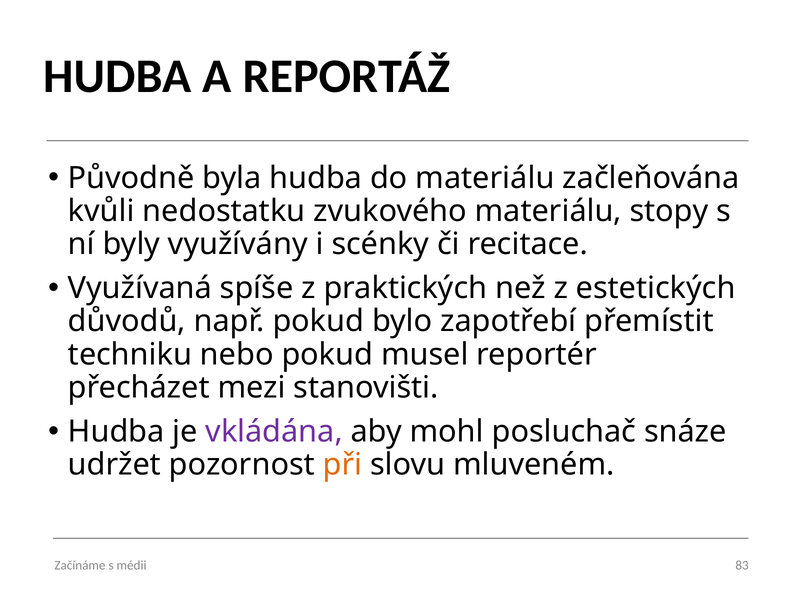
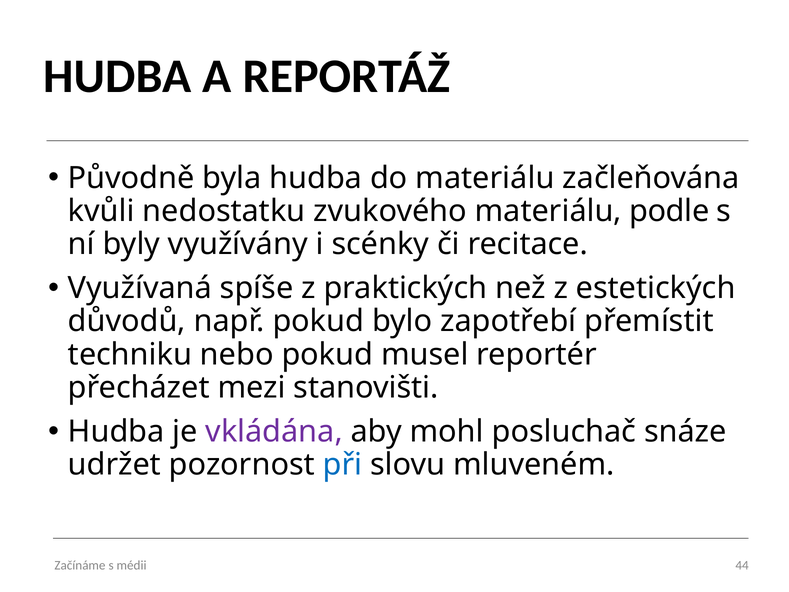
stopy: stopy -> podle
při colour: orange -> blue
83: 83 -> 44
